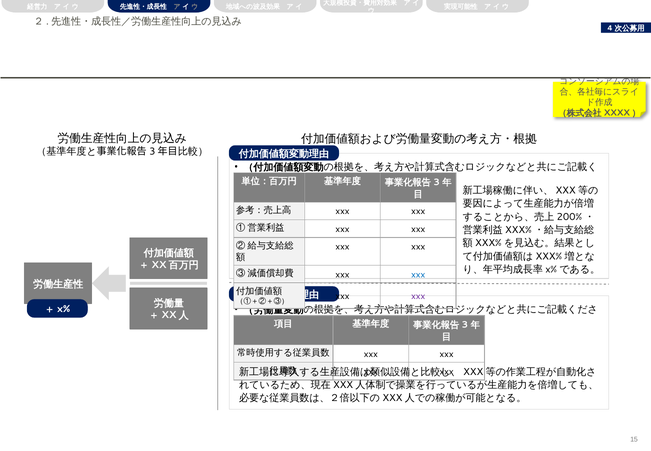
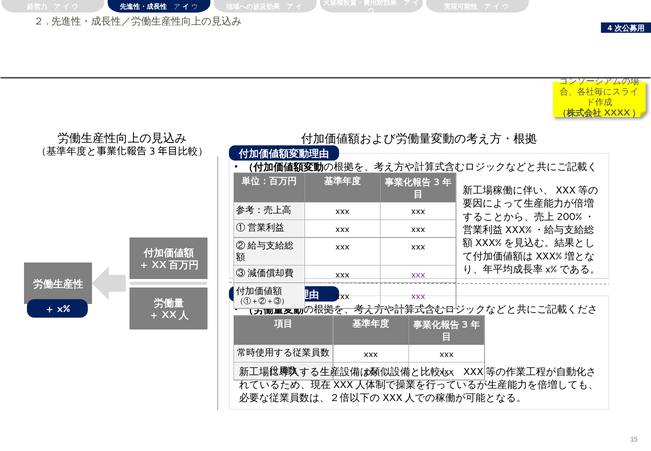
xxx at (418, 274) colour: blue -> purple
